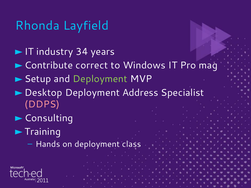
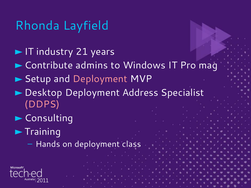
34: 34 -> 21
correct: correct -> admins
Deployment at (100, 79) colour: light green -> pink
